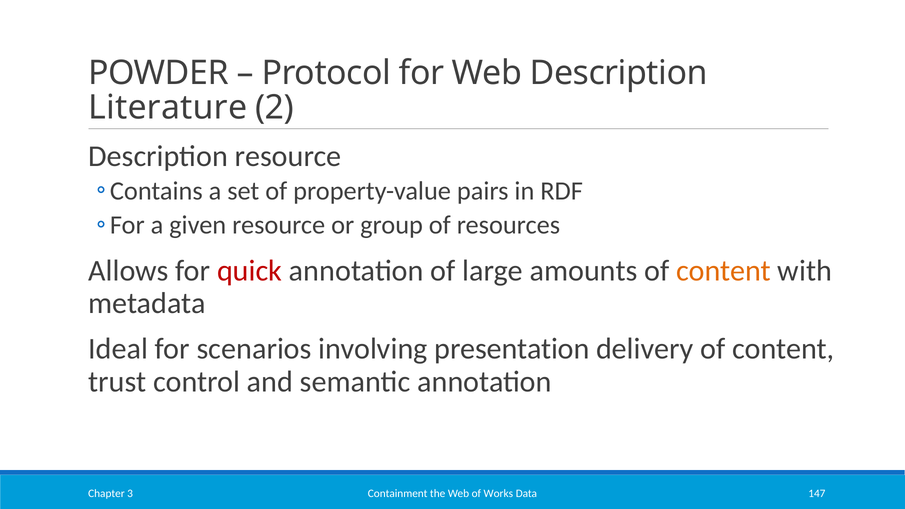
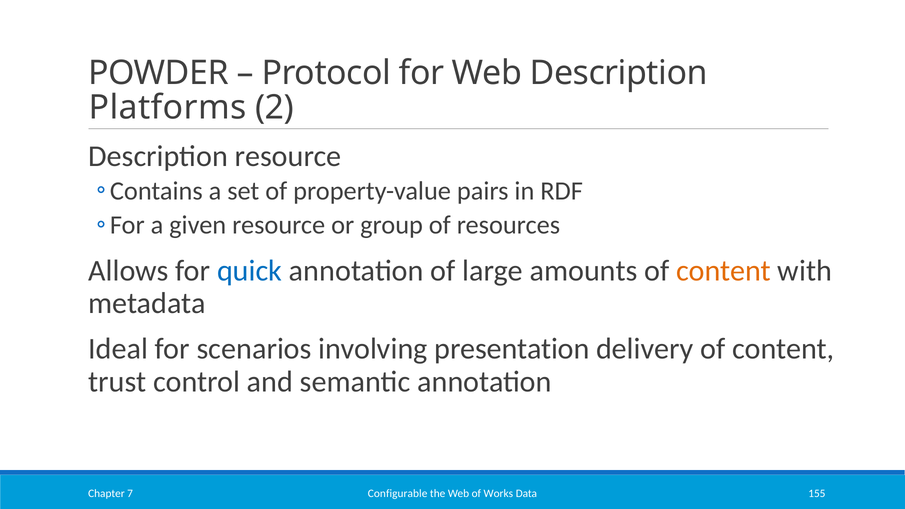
Literature: Literature -> Platforms
quick colour: red -> blue
Containment: Containment -> Configurable
147: 147 -> 155
3: 3 -> 7
